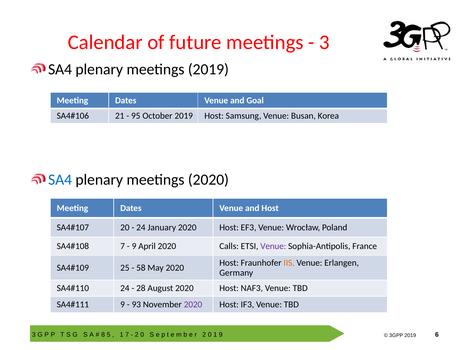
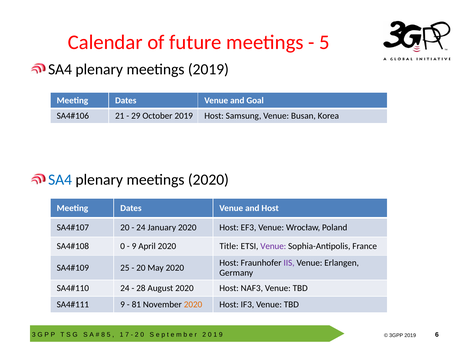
3 at (325, 42): 3 -> 5
95: 95 -> 29
7 at (123, 246): 7 -> 0
Calls: Calls -> Title
IIS colour: orange -> purple
58 at (141, 267): 58 -> 20
93: 93 -> 81
2020 at (193, 304) colour: purple -> orange
